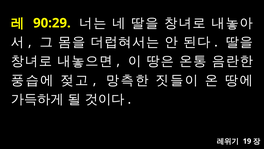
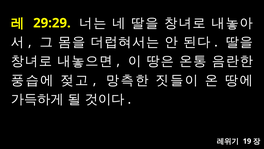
90:29: 90:29 -> 29:29
